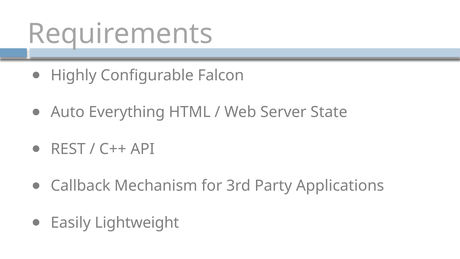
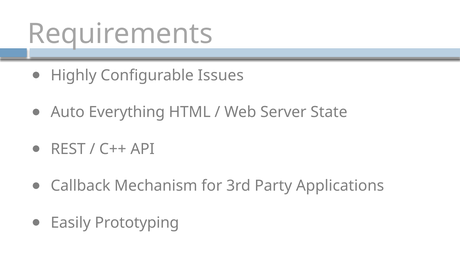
Falcon: Falcon -> Issues
Lightweight: Lightweight -> Prototyping
